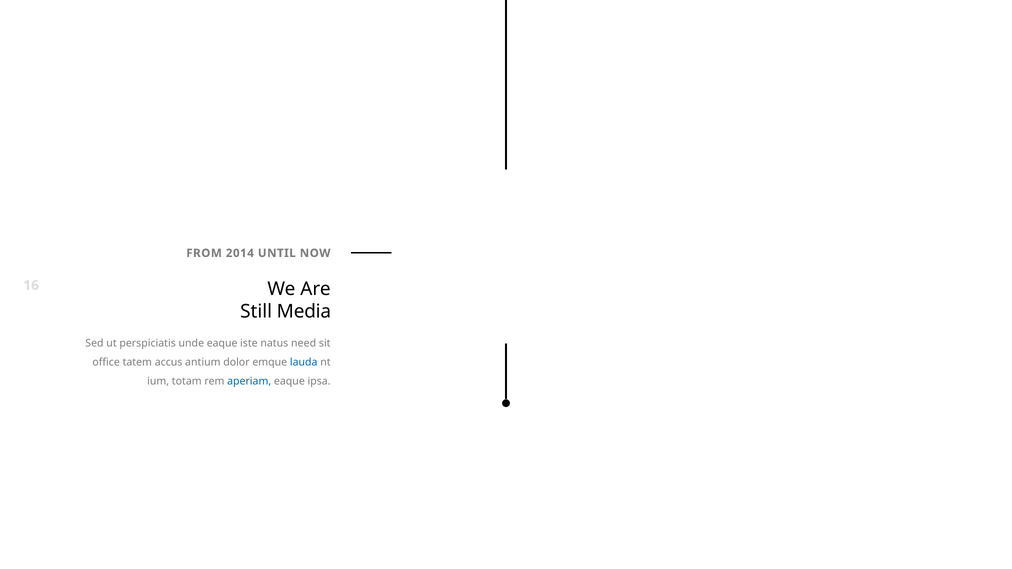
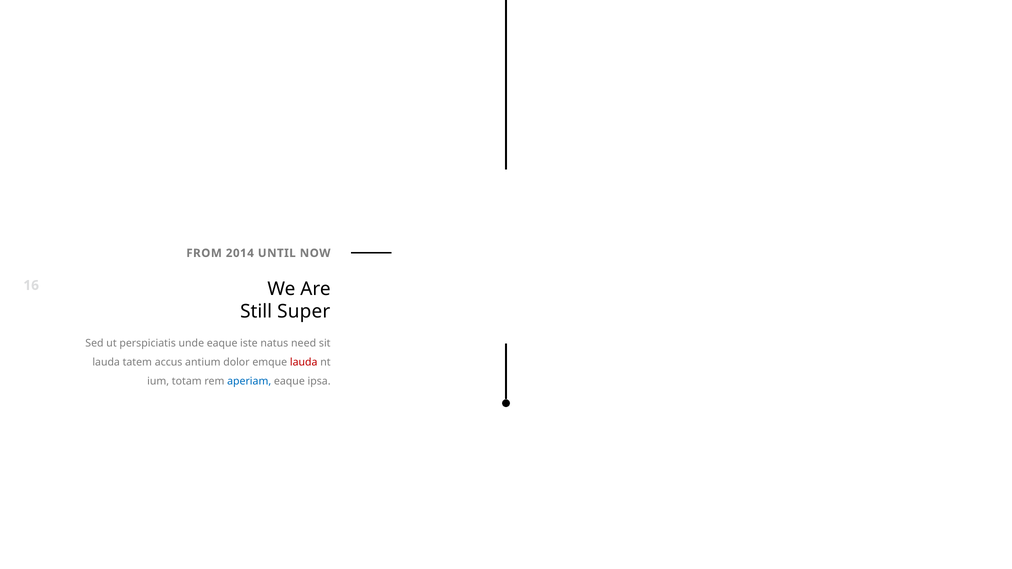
Media: Media -> Super
office at (106, 362): office -> lauda
lauda at (304, 362) colour: blue -> red
